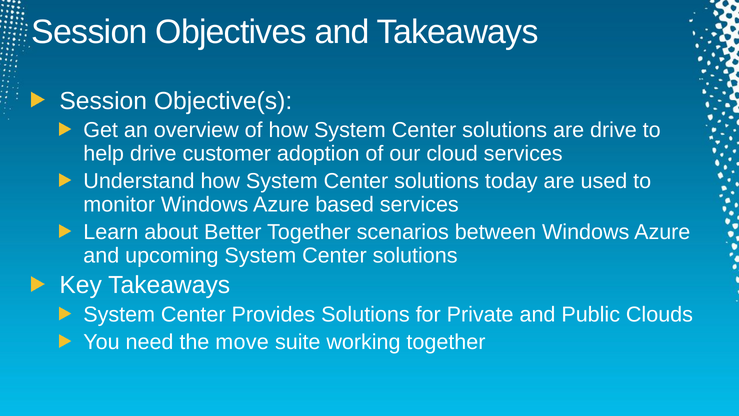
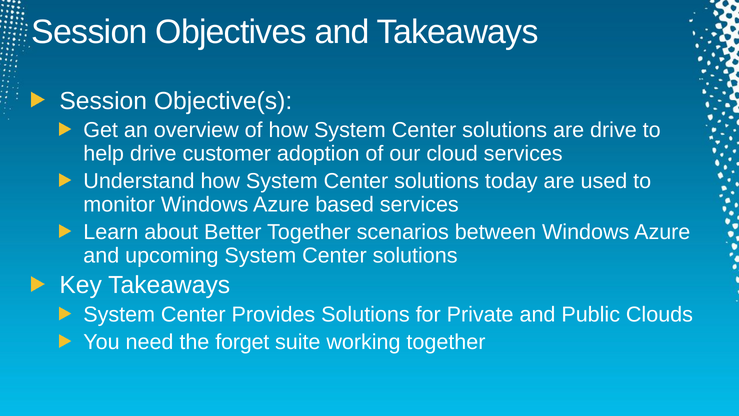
move: move -> forget
